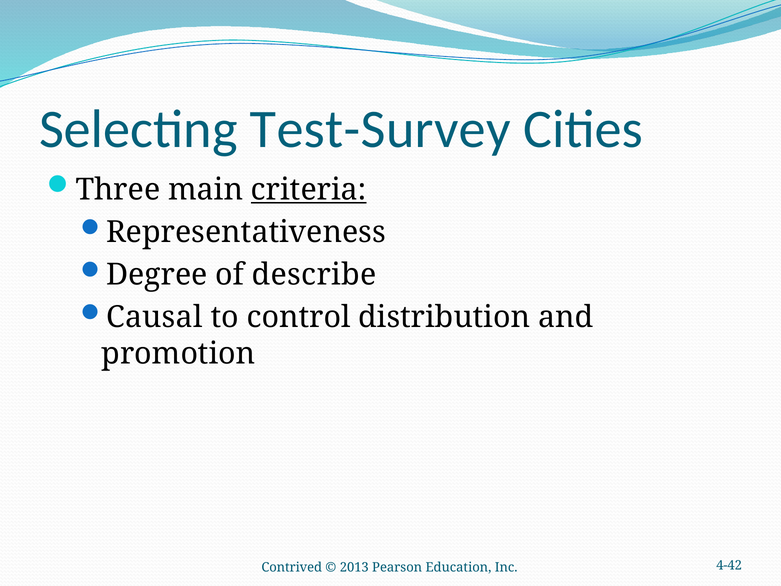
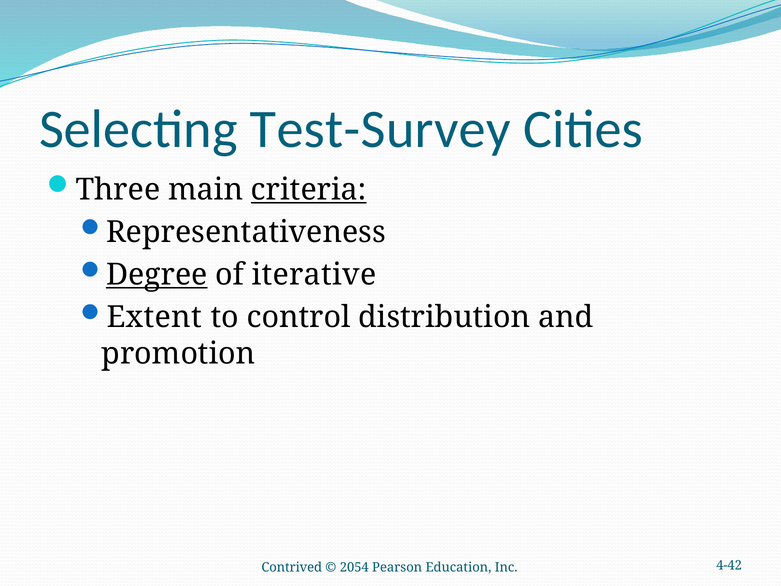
Degree underline: none -> present
describe: describe -> iterative
Causal: Causal -> Extent
2013: 2013 -> 2054
